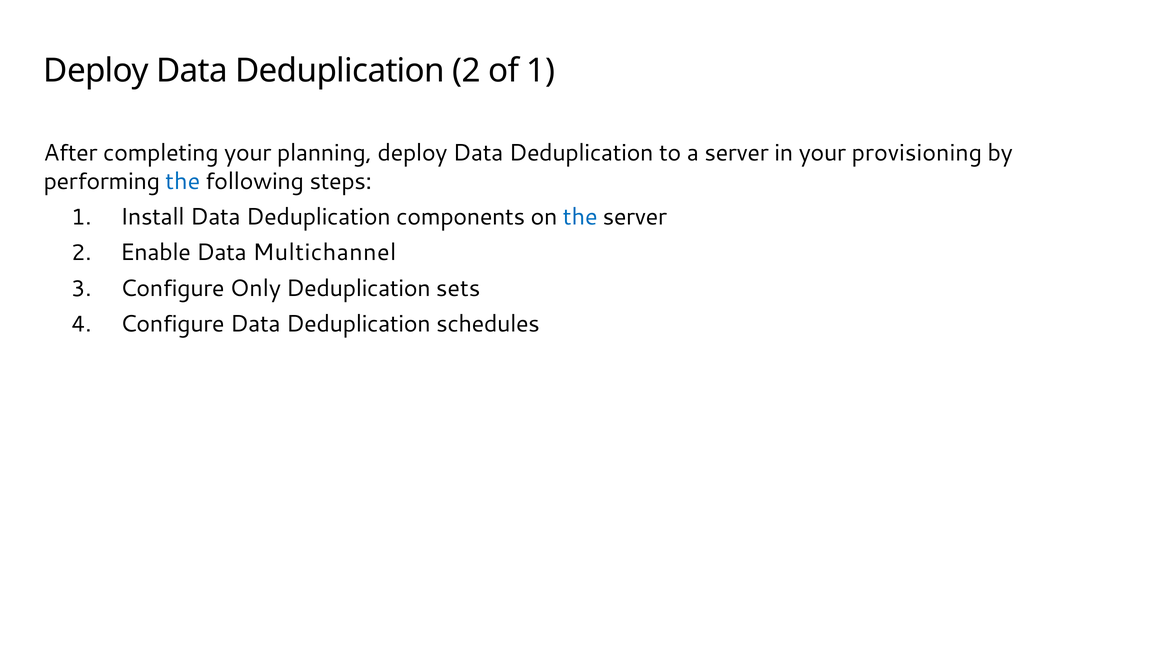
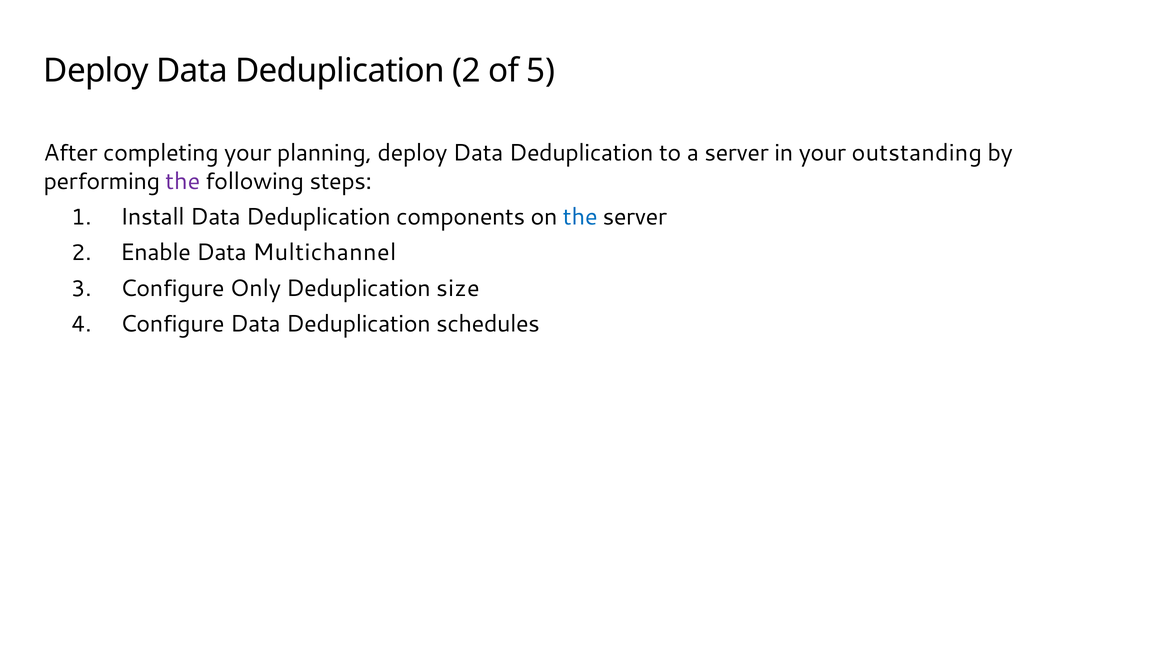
of 1: 1 -> 5
provisioning: provisioning -> outstanding
the at (183, 181) colour: blue -> purple
sets: sets -> size
